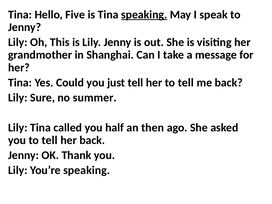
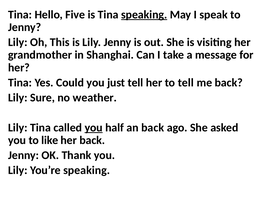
summer: summer -> weather
you at (94, 128) underline: none -> present
an then: then -> back
you to tell: tell -> like
